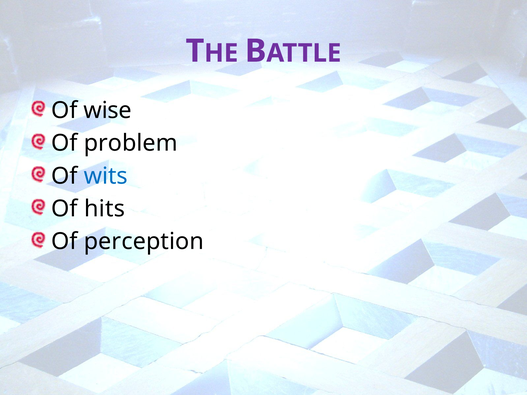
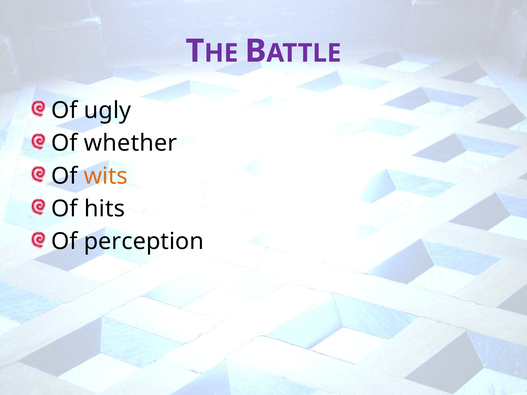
wise: wise -> ugly
problem: problem -> whether
wits colour: blue -> orange
